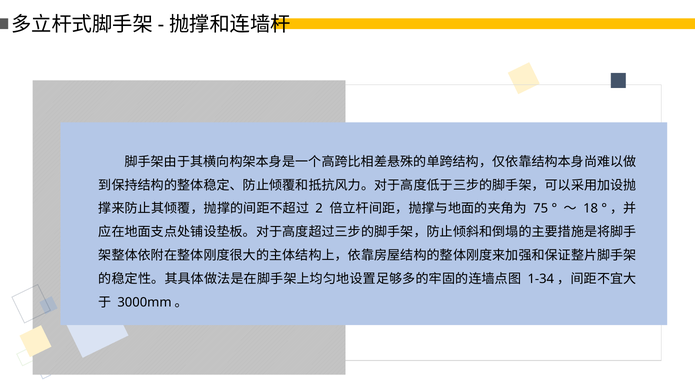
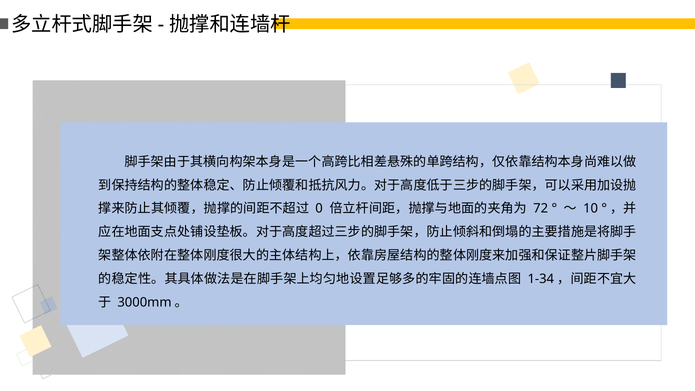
2: 2 -> 0
75: 75 -> 72
18: 18 -> 10
